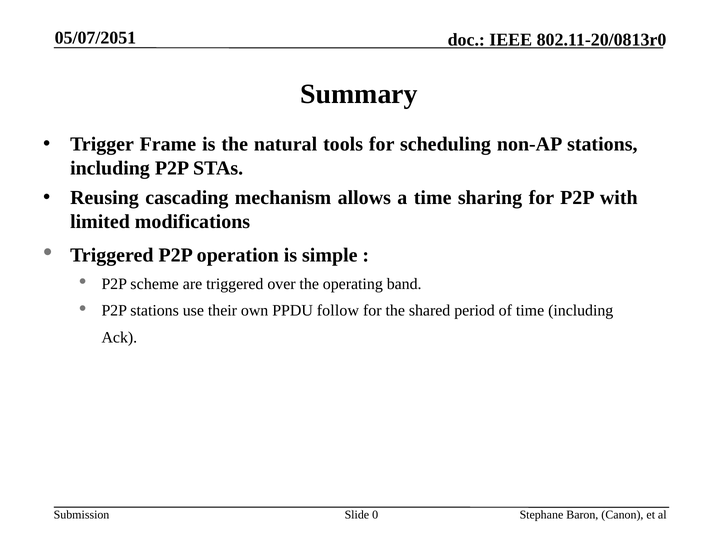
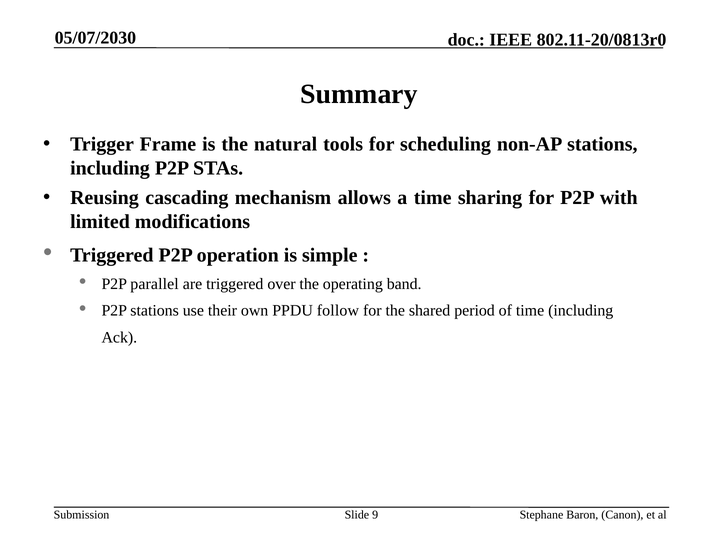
05/07/2051: 05/07/2051 -> 05/07/2030
scheme: scheme -> parallel
0: 0 -> 9
